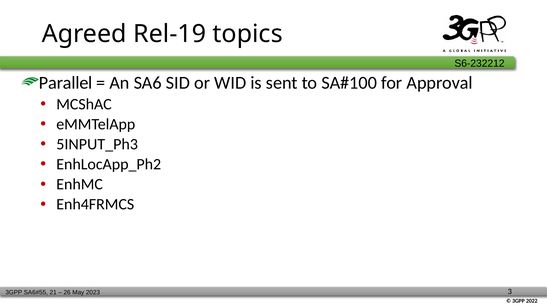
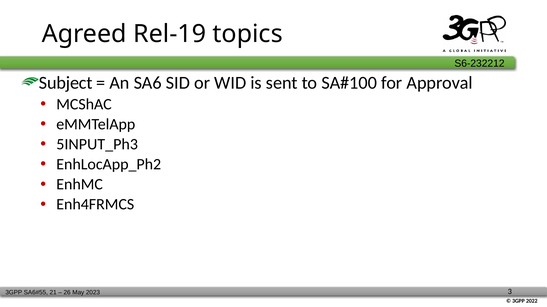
Parallel: Parallel -> Subject
